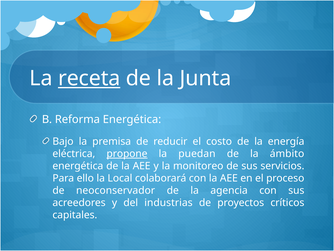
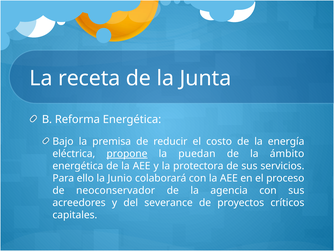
receta underline: present -> none
monitoreo: monitoreo -> protectora
Local: Local -> Junio
industrias: industrias -> severance
